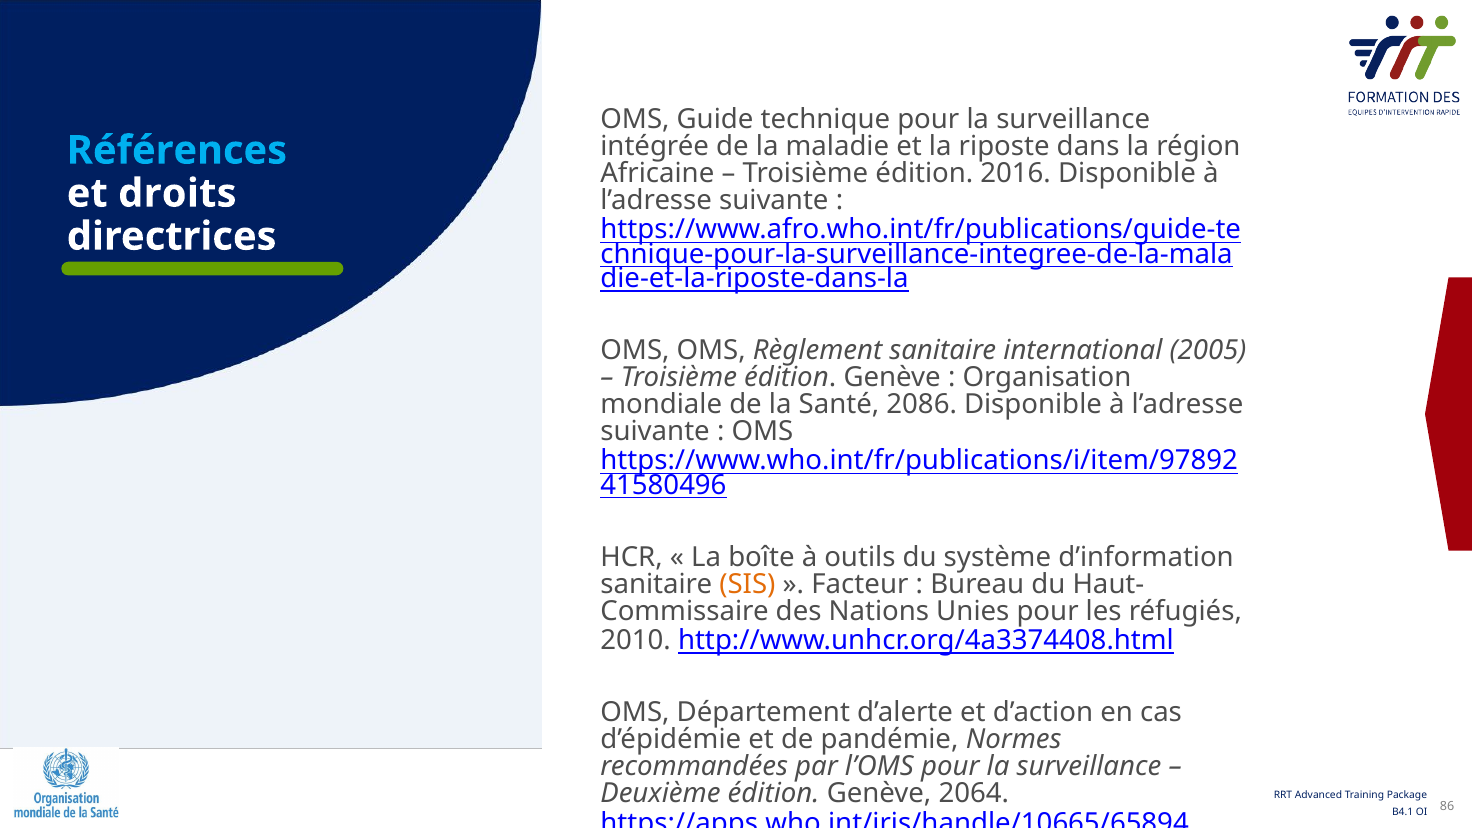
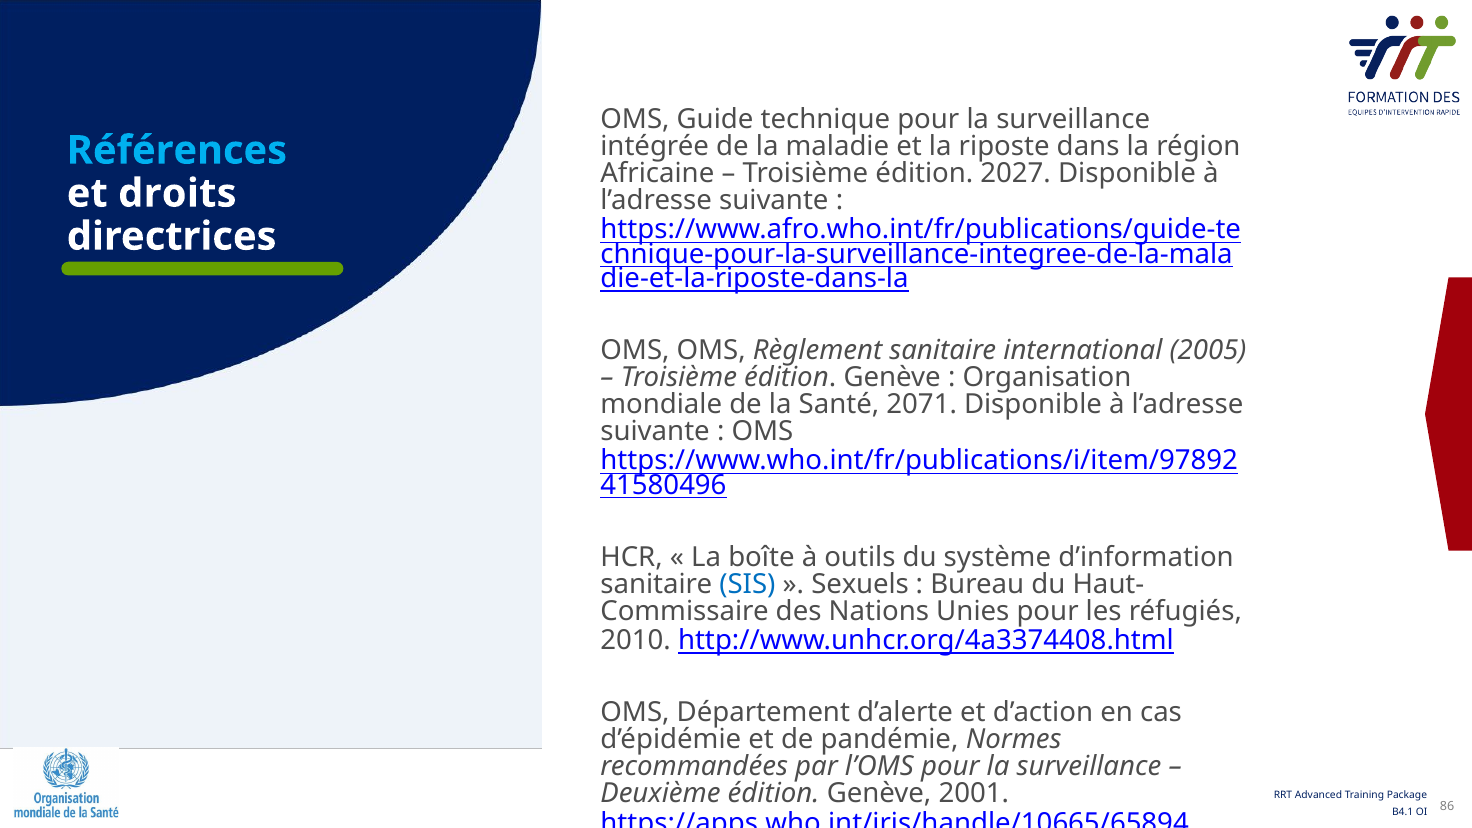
2016: 2016 -> 2027
2086: 2086 -> 2071
SIS colour: orange -> blue
Facteur: Facteur -> Sexuels
2064: 2064 -> 2001
